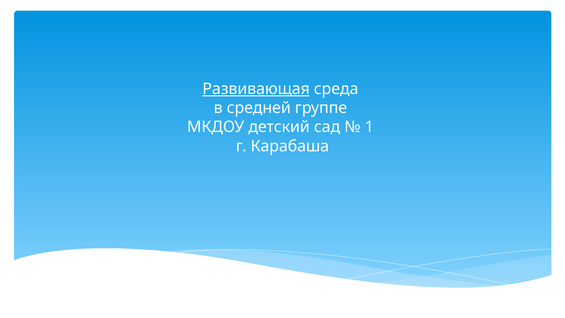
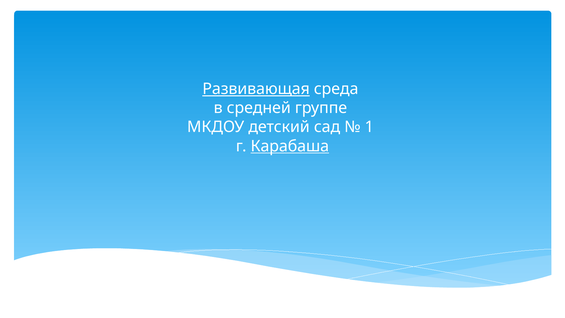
Карабаша underline: none -> present
